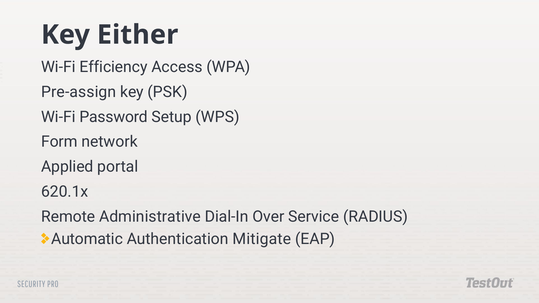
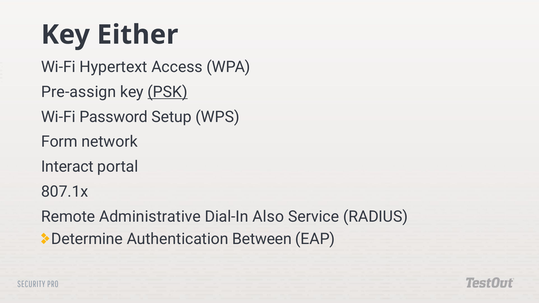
Efficiency: Efficiency -> Hypertext
PSK underline: none -> present
Applied: Applied -> Interact
620.1x: 620.1x -> 807.1x
Over: Over -> Also
Automatic: Automatic -> Determine
Mitigate: Mitigate -> Between
